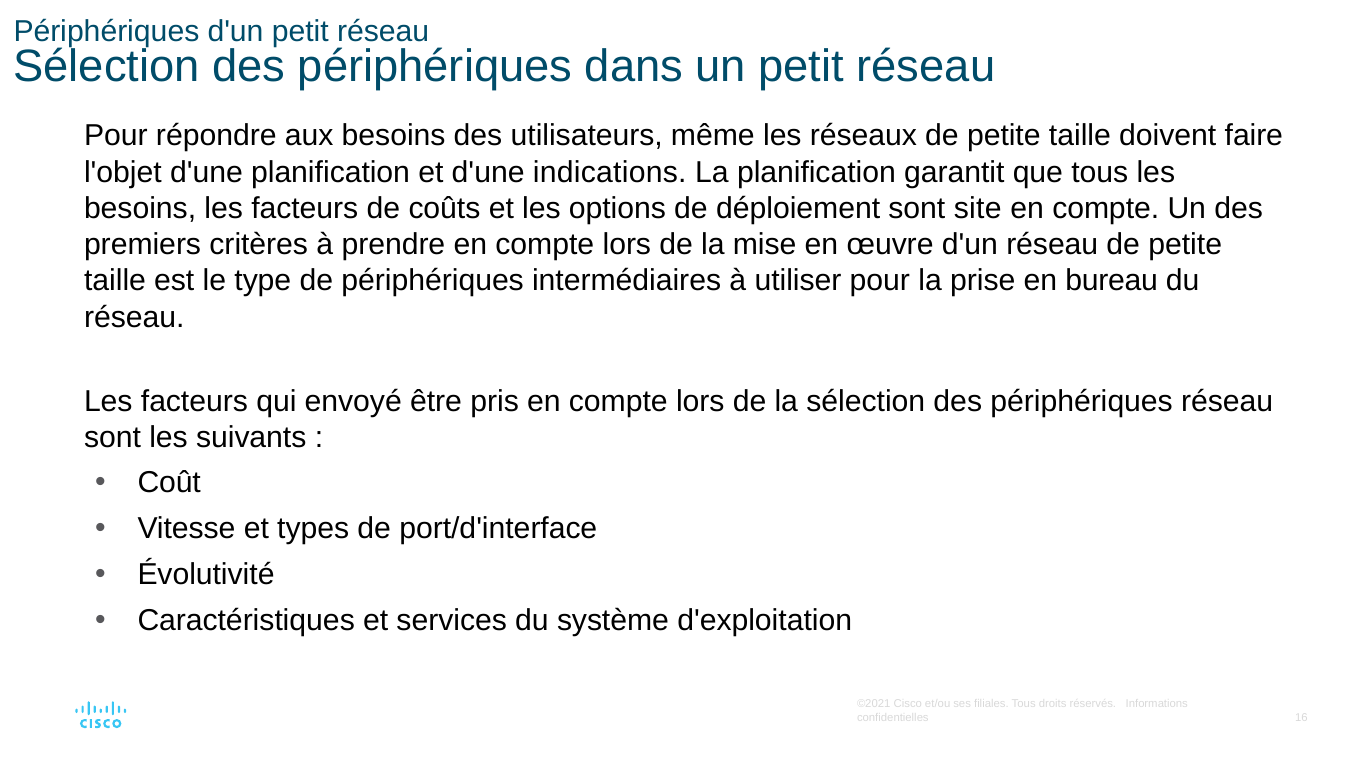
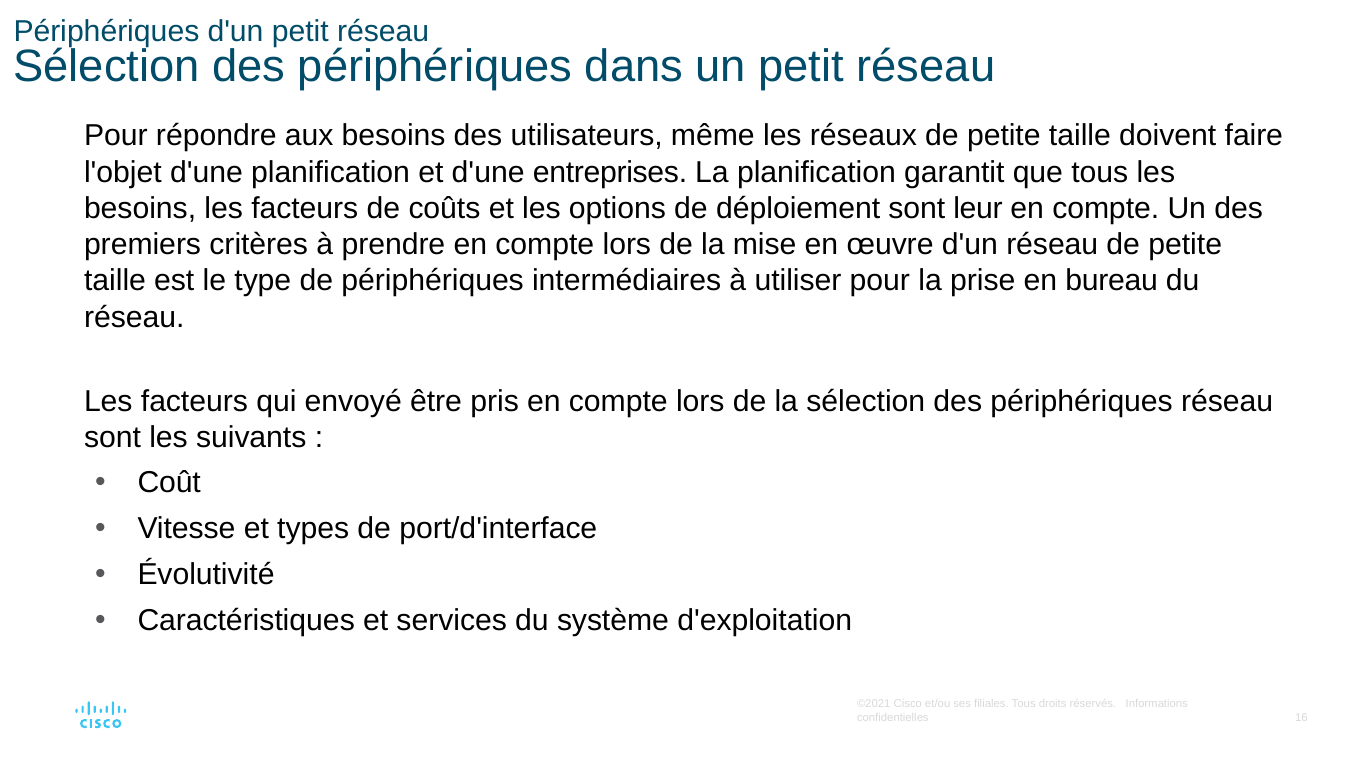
indications: indications -> entreprises
site: site -> leur
